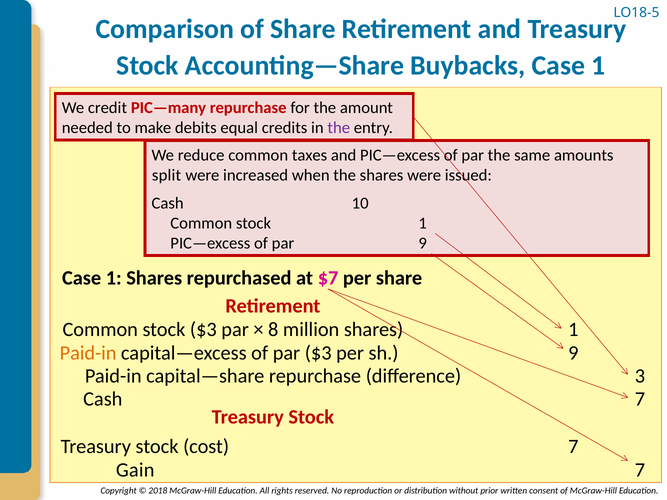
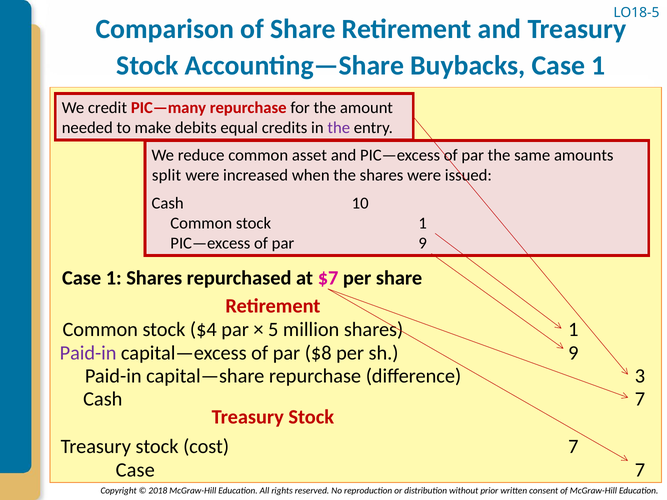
taxes: taxes -> asset
stock $3: $3 -> $4
8: 8 -> 5
Paid-in at (88, 353) colour: orange -> purple
par $3: $3 -> $8
Gain at (135, 470): Gain -> Case
